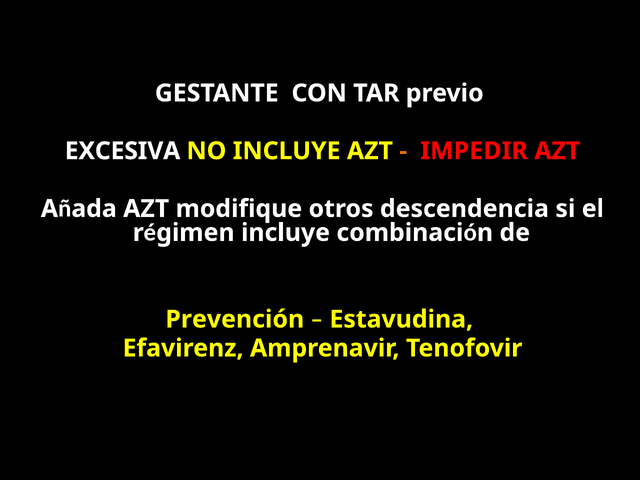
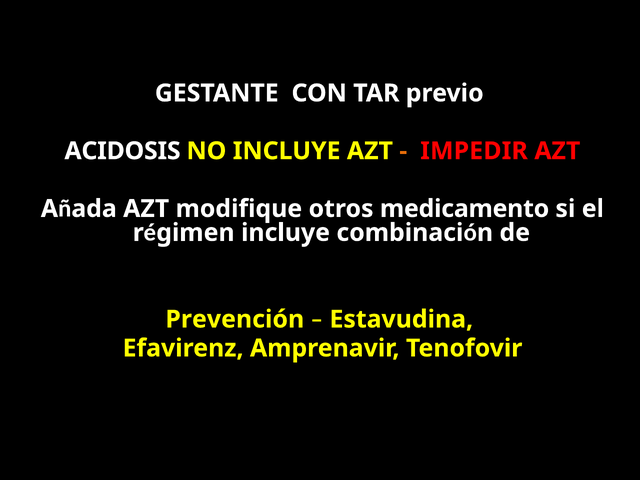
EXCESIVA: EXCESIVA -> ACIDOSIS
descendencia: descendencia -> medicamento
